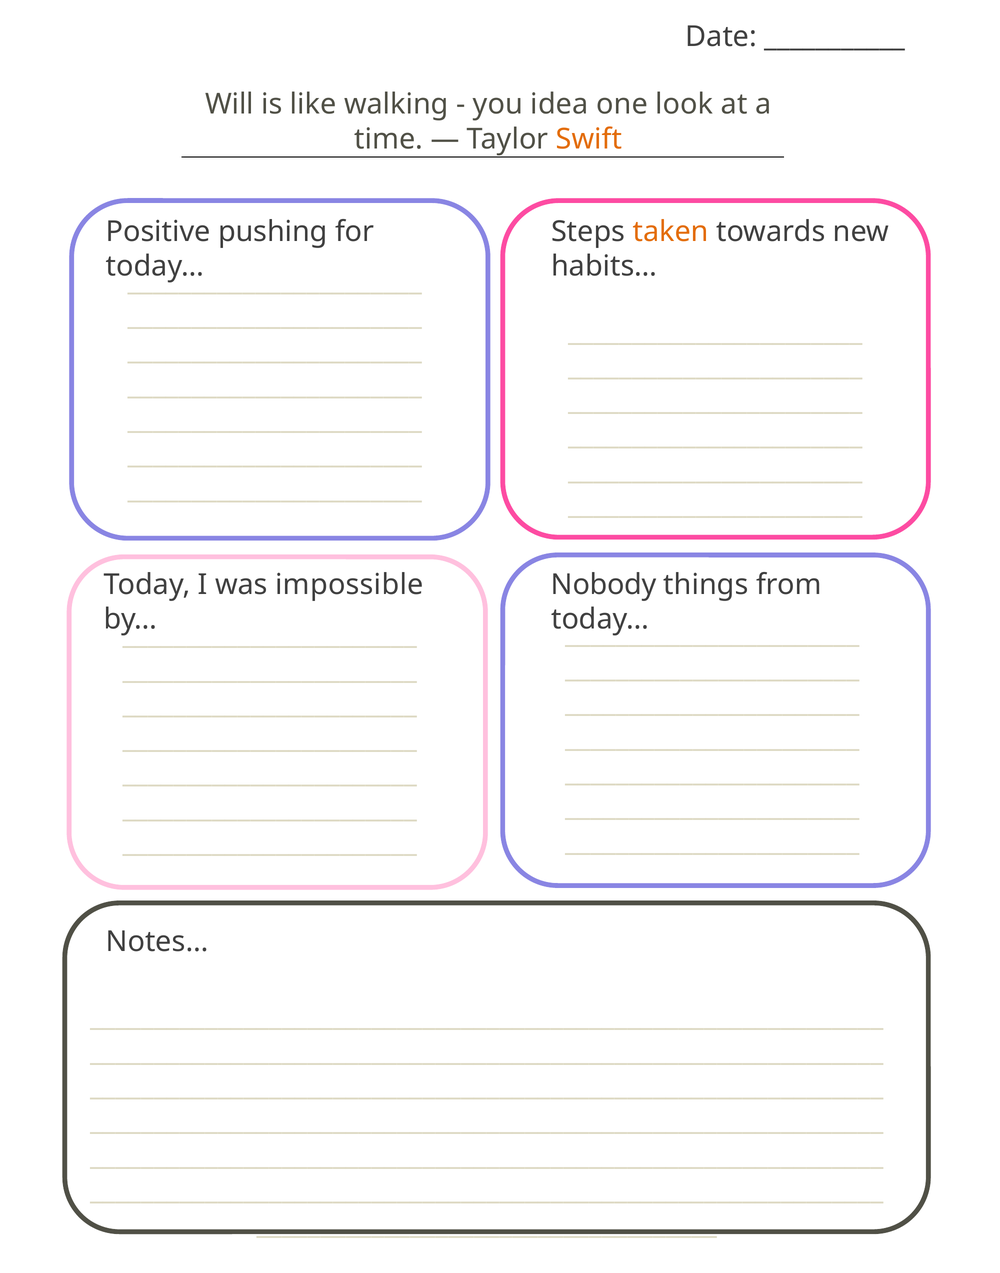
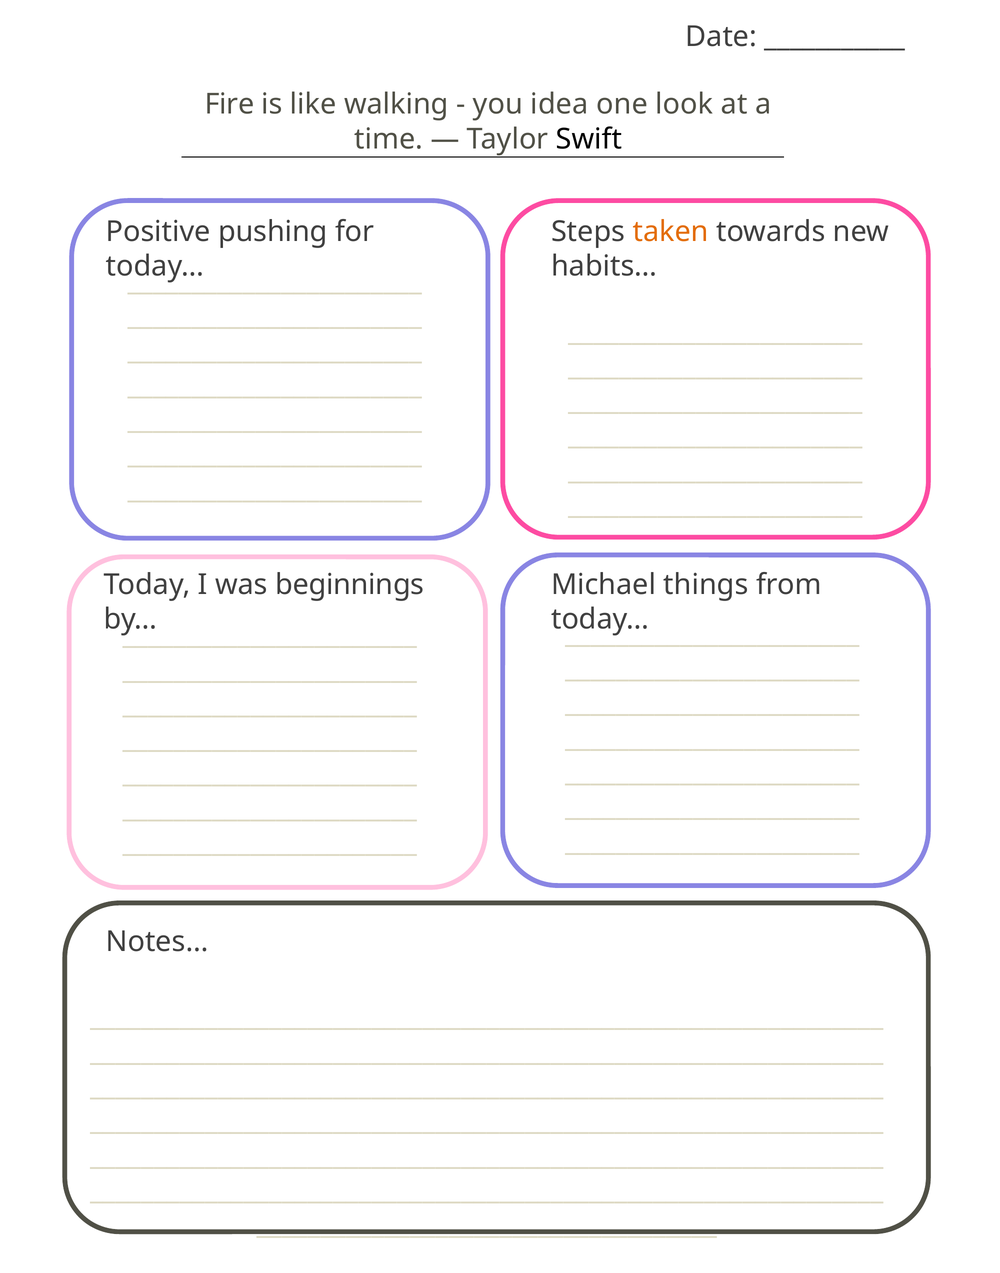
Will: Will -> Fire
Swift colour: orange -> black
impossible: impossible -> beginnings
Nobody: Nobody -> Michael
